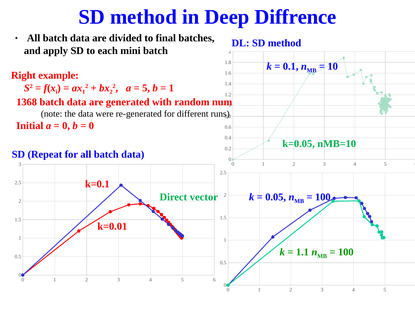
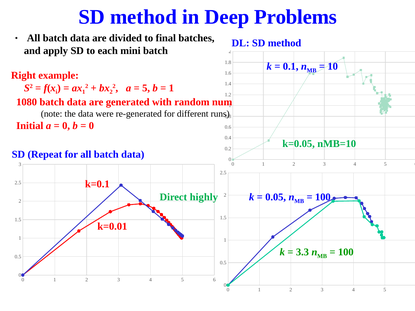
Diffrence: Diffrence -> Problems
1368: 1368 -> 1080
vector: vector -> highly
1.1: 1.1 -> 3.3
